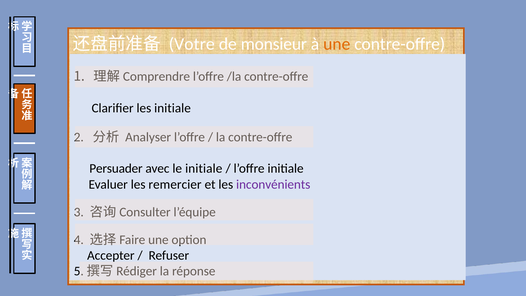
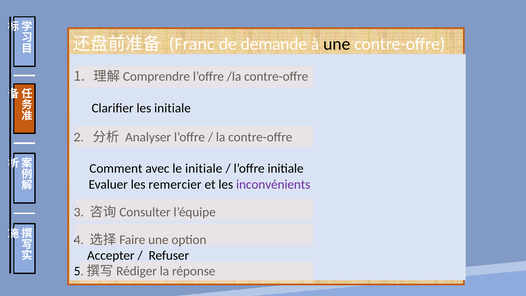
Votre: Votre -> Franc
monsieur: monsieur -> demande
une at (337, 44) colour: orange -> black
Persuader: Persuader -> Comment
